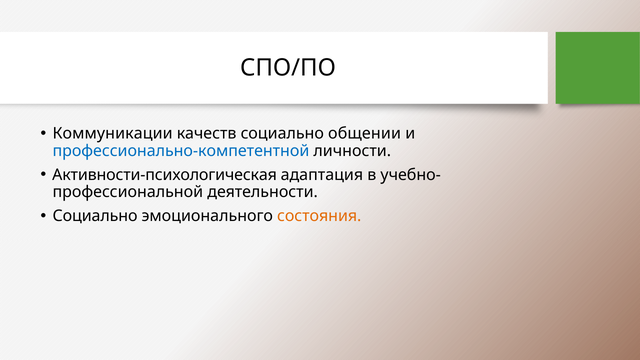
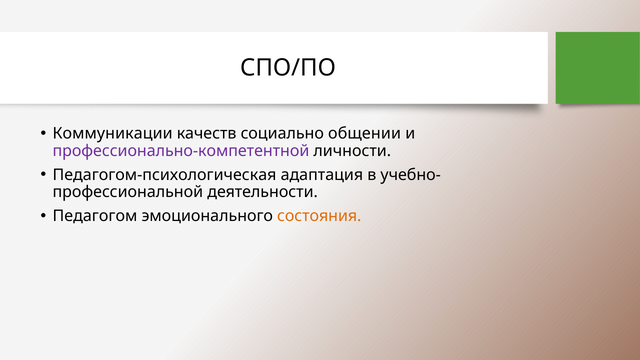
профессионально-компетентной colour: blue -> purple
Активности-психологическая: Активности-психологическая -> Педагогом-психологическая
Социально at (95, 216): Социально -> Педагогом
